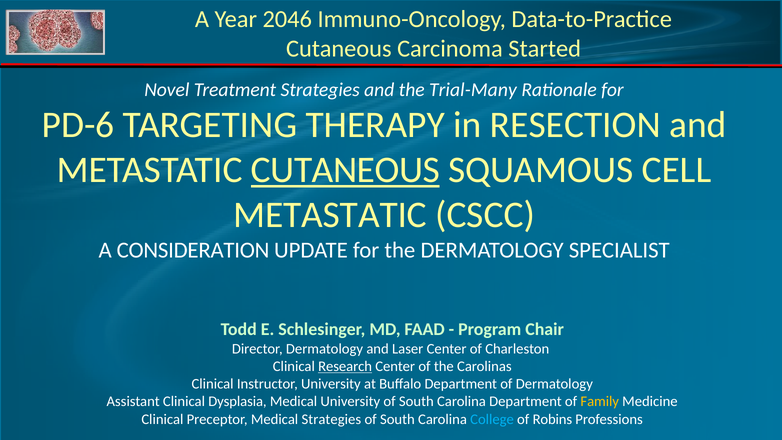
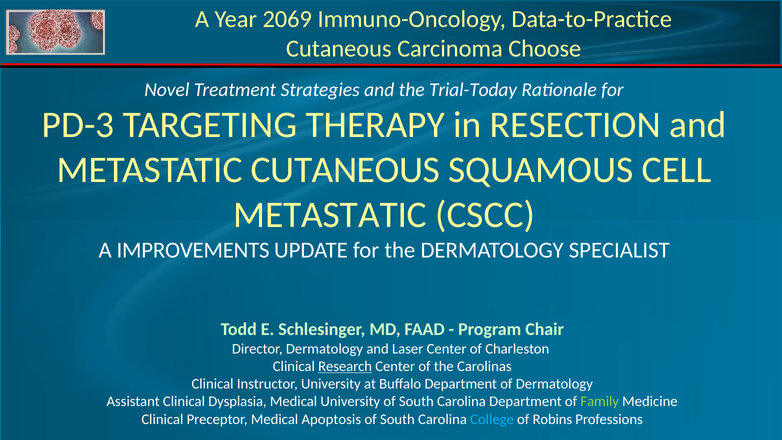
2046: 2046 -> 2069
Started: Started -> Choose
Trial-Many: Trial-Many -> Trial-Today
PD-6: PD-6 -> PD-3
CUTANEOUS at (345, 170) underline: present -> none
CONSIDERATION: CONSIDERATION -> IMPROVEMENTS
Family colour: yellow -> light green
Medical Strategies: Strategies -> Apoptosis
